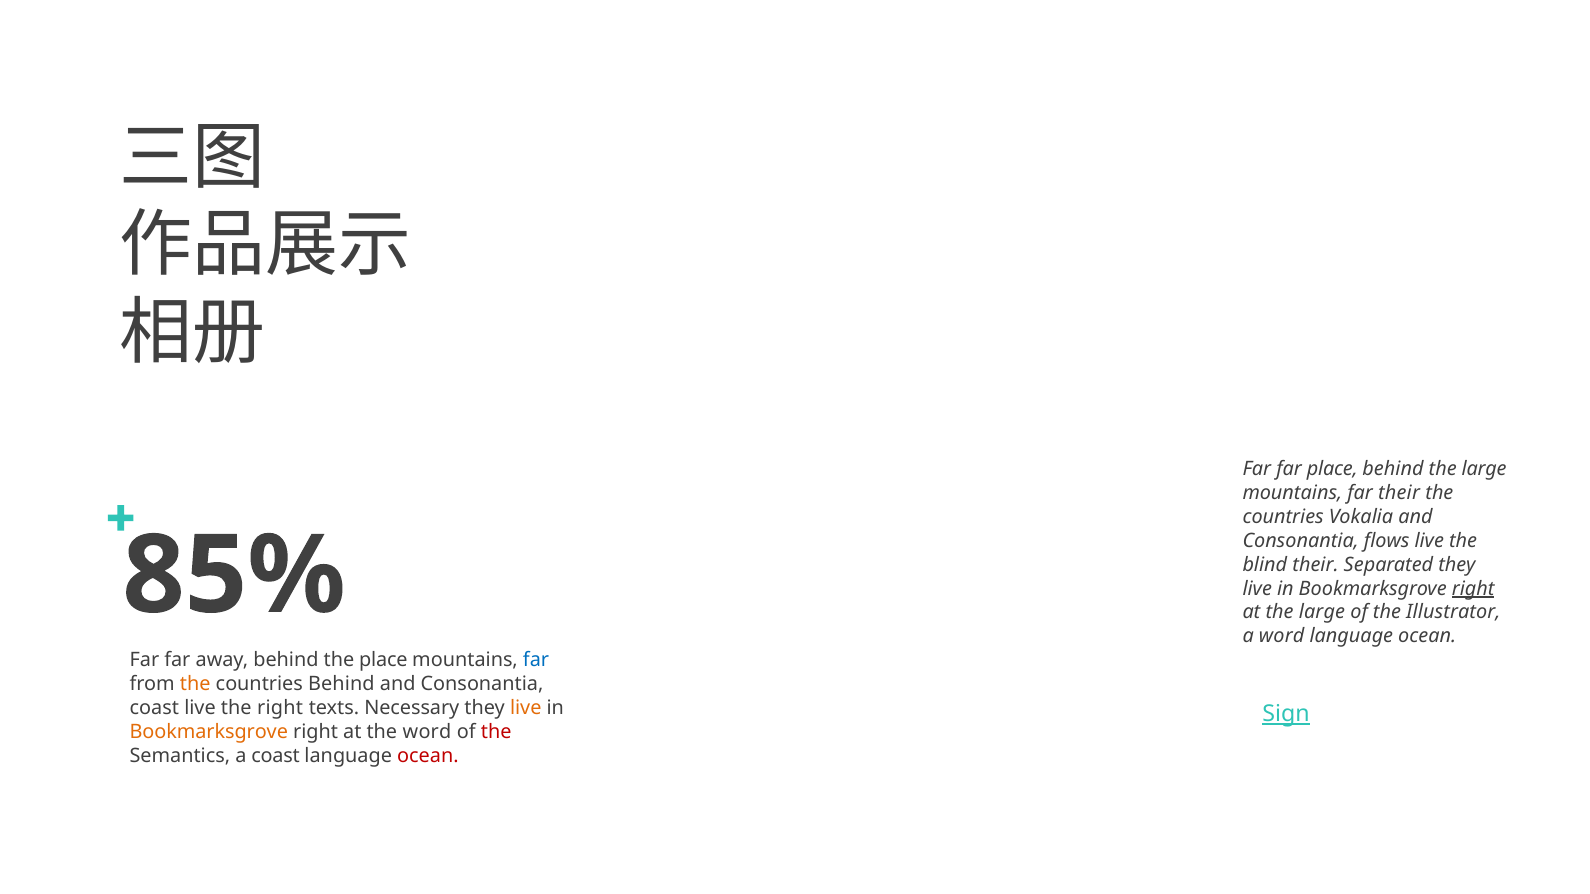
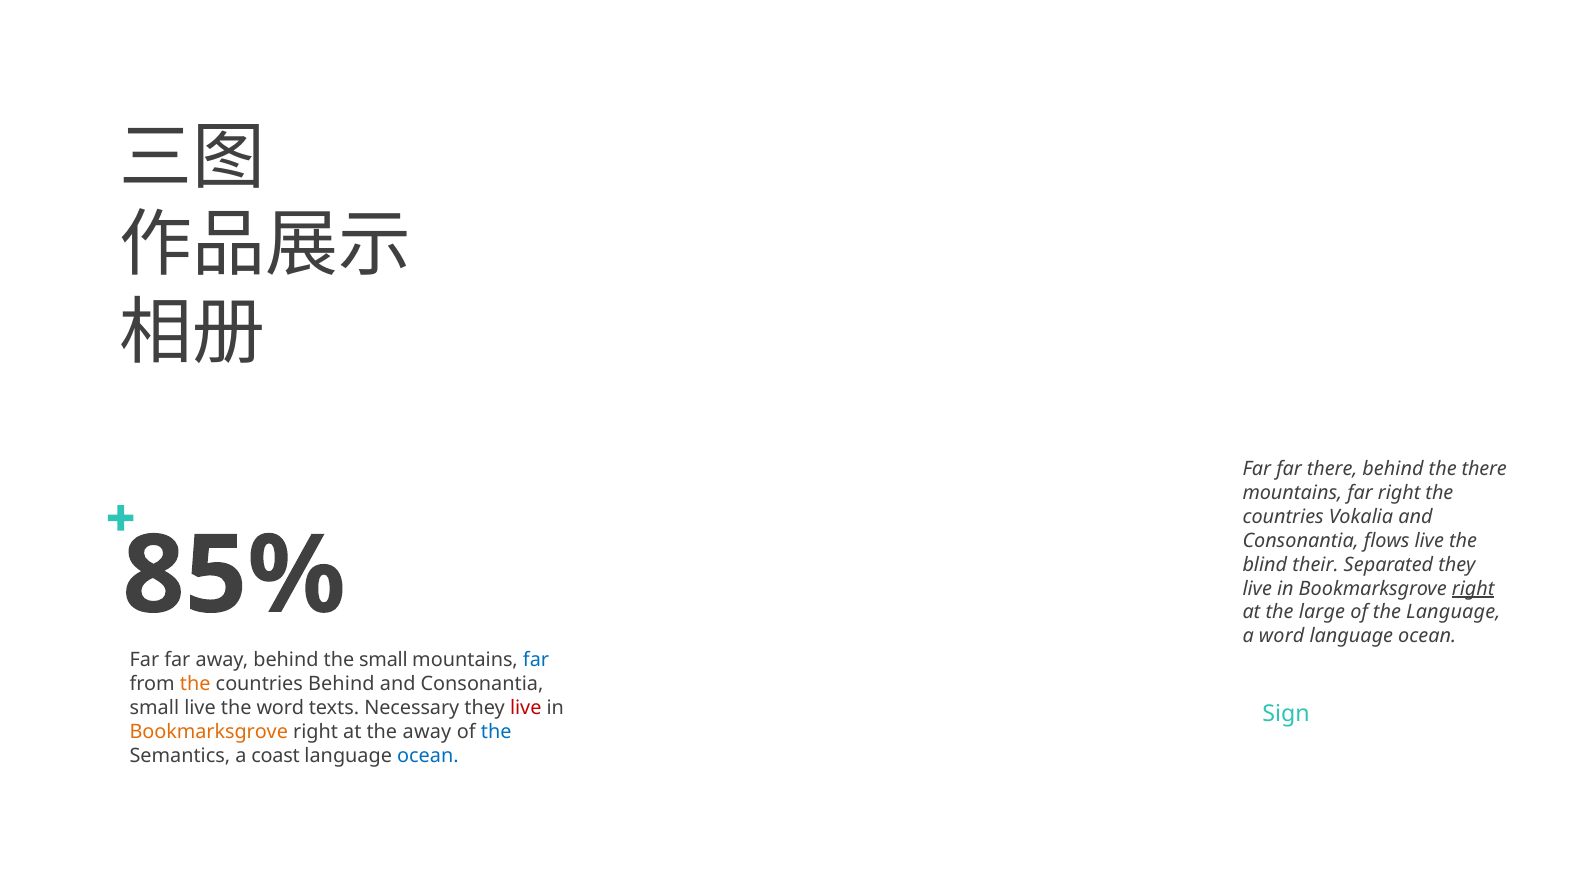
far place: place -> there
behind the large: large -> there
far their: their -> right
the Illustrator: Illustrator -> Language
place at (383, 661): place -> small
coast at (154, 708): coast -> small
the right: right -> word
live at (526, 708) colour: orange -> red
Sign underline: present -> none
the word: word -> away
the at (496, 732) colour: red -> blue
ocean at (428, 756) colour: red -> blue
